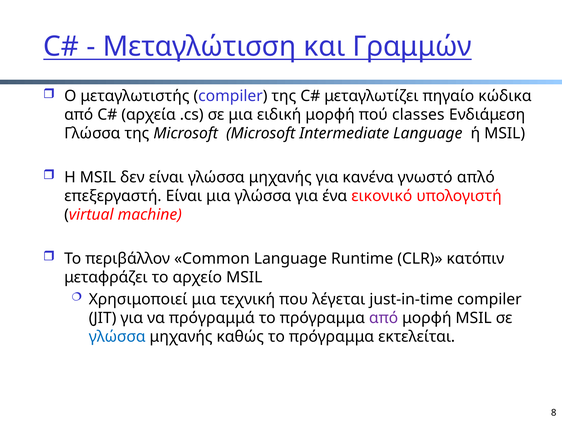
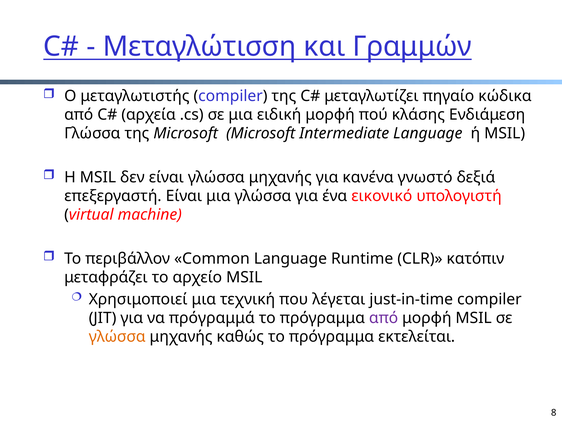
classes: classes -> κλάσης
απλό: απλό -> δεξιά
γλώσσα at (117, 336) colour: blue -> orange
